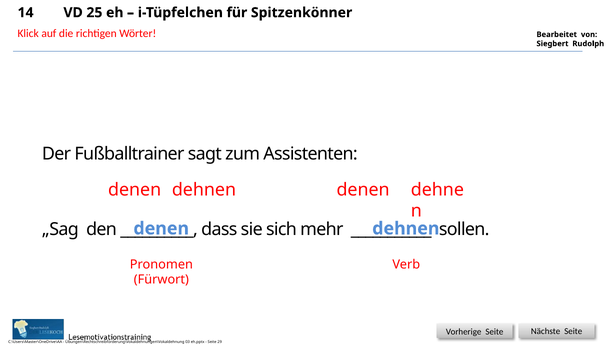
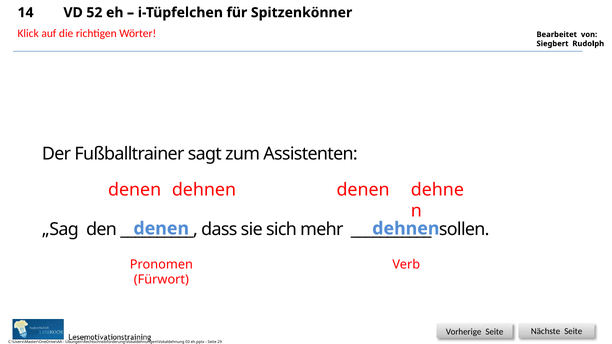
25: 25 -> 52
